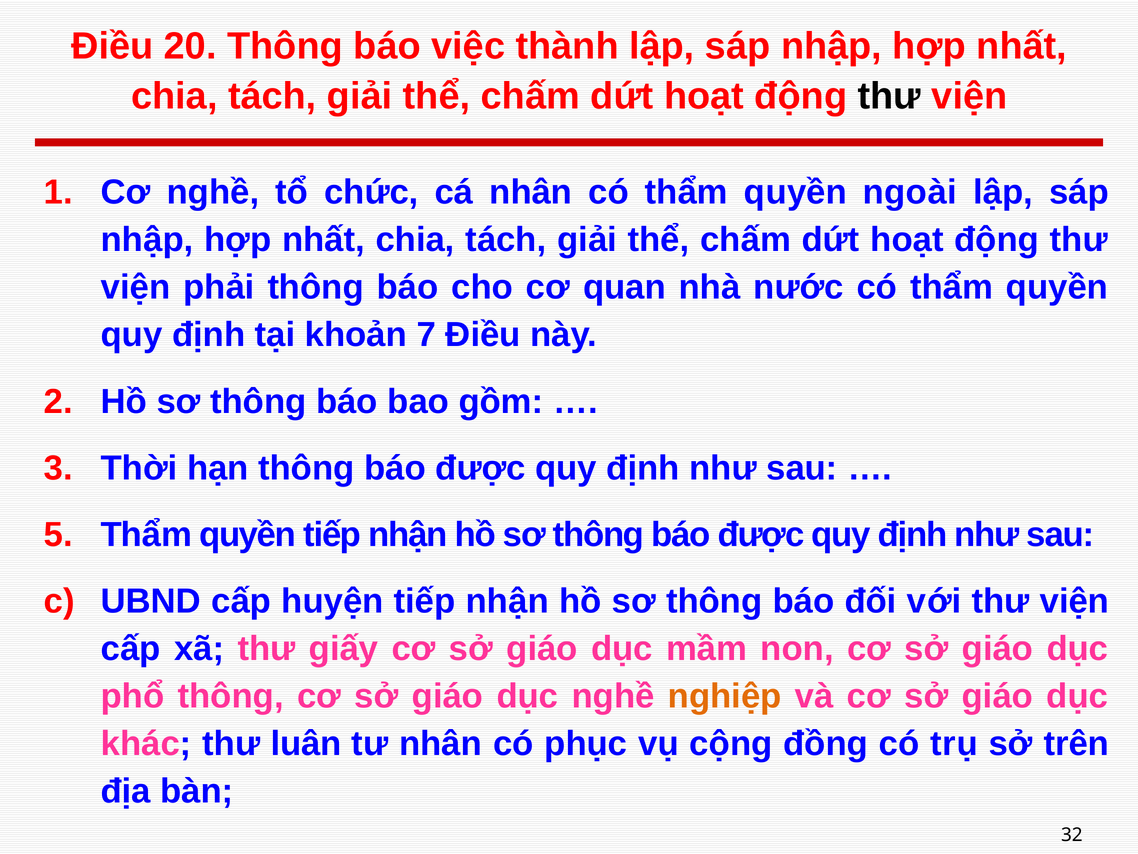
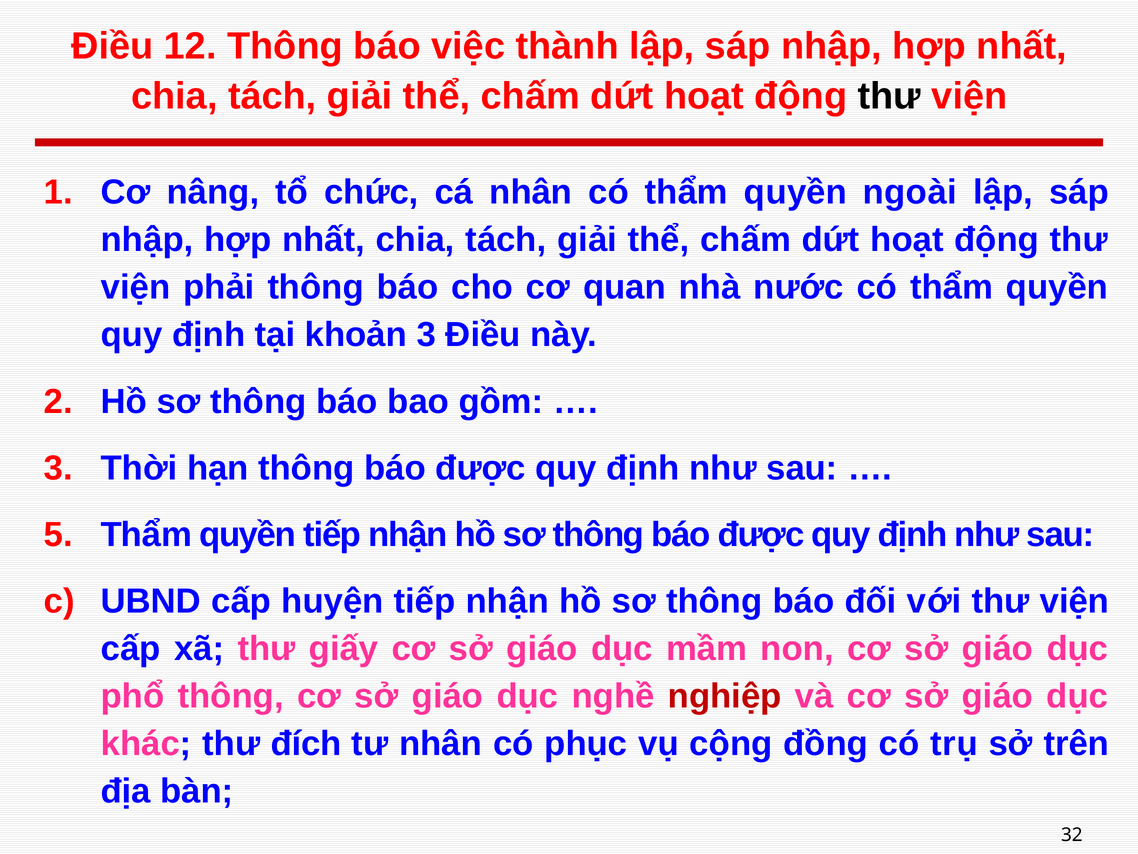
20: 20 -> 12
Cơ nghề: nghề -> nâng
khoản 7: 7 -> 3
nghiệp colour: orange -> red
luân: luân -> đích
